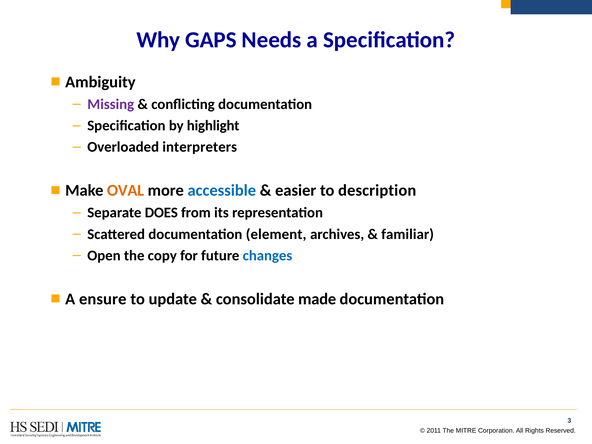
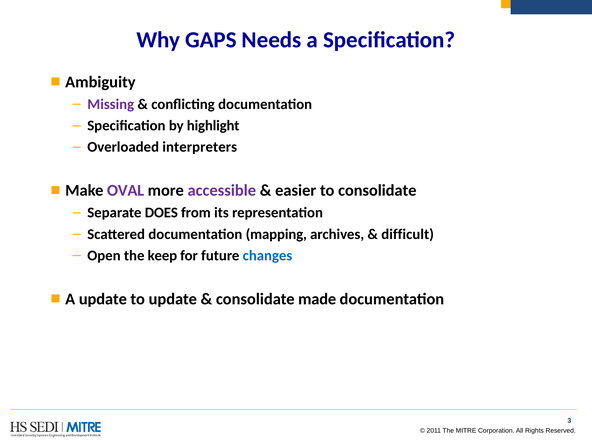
OVAL colour: orange -> purple
accessible colour: blue -> purple
to description: description -> consolidate
element: element -> mapping
familiar: familiar -> difficult
copy: copy -> keep
A ensure: ensure -> update
